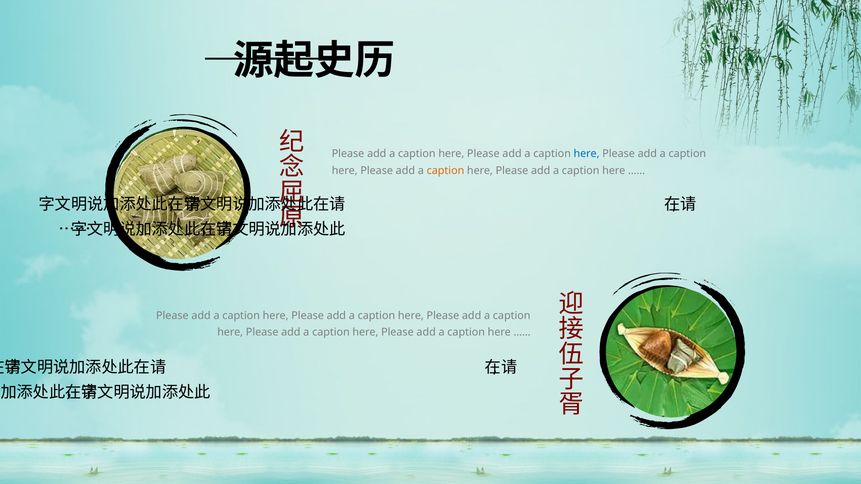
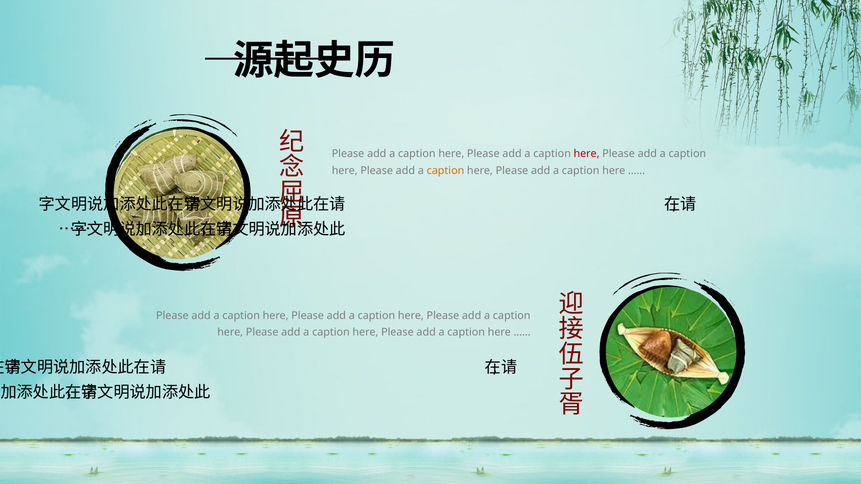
here at (587, 154) colour: blue -> red
